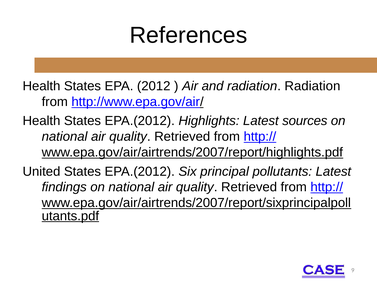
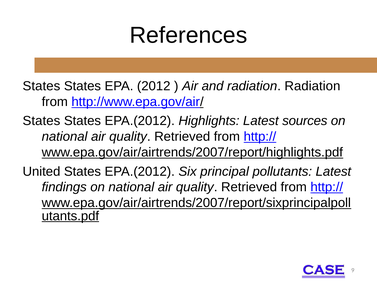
Health at (41, 86): Health -> States
Health at (41, 121): Health -> States
